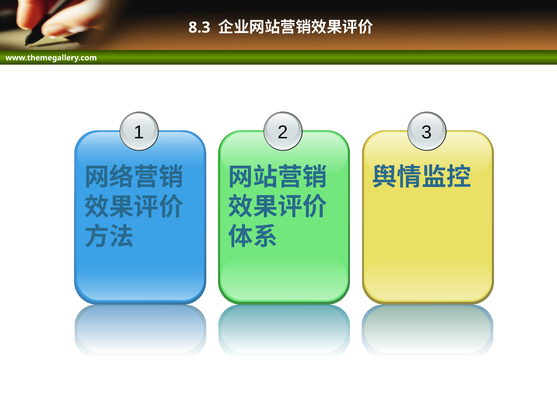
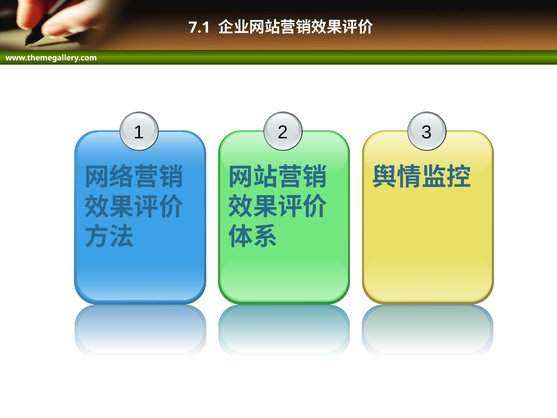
8.3: 8.3 -> 7.1
